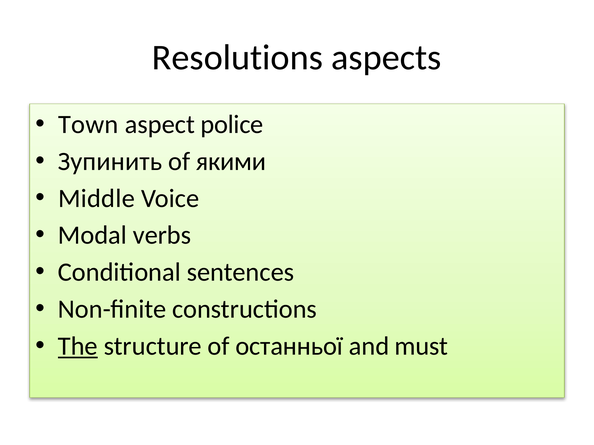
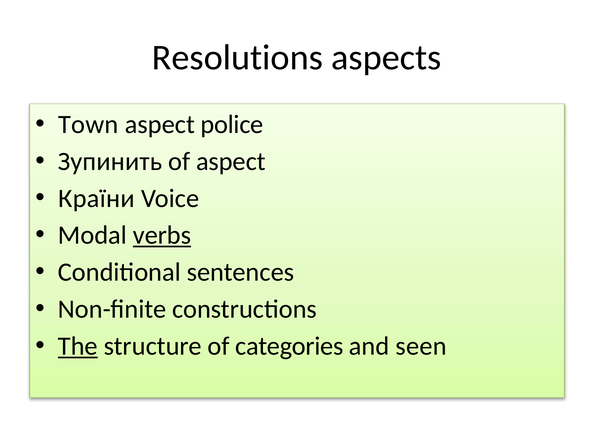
of якими: якими -> aspect
Middle: Middle -> Країни
verbs underline: none -> present
останньої: останньої -> categories
must: must -> seen
